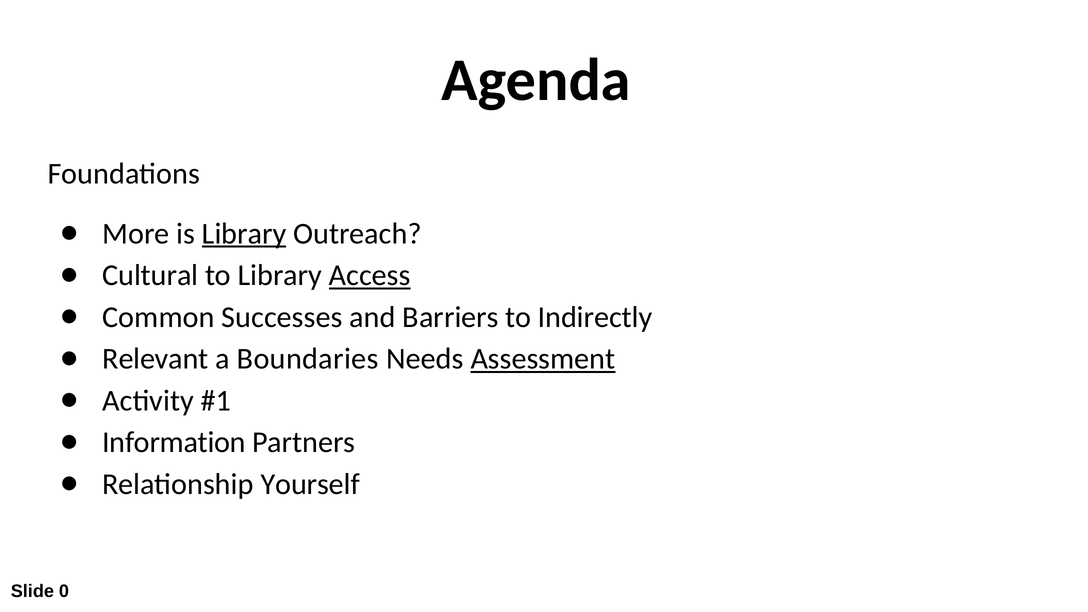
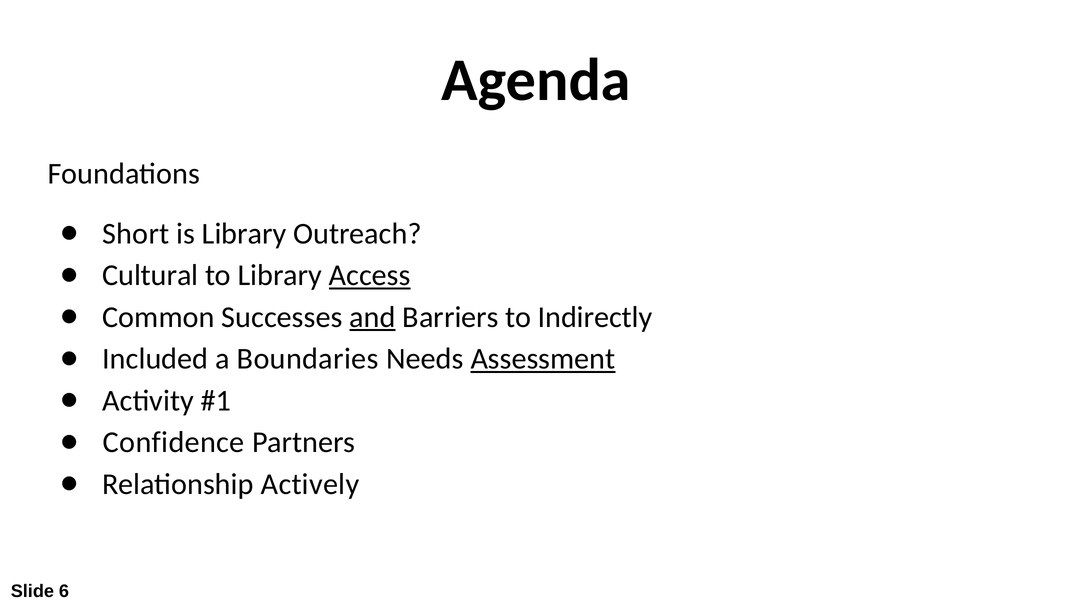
More: More -> Short
Library at (244, 234) underline: present -> none
and underline: none -> present
Relevant: Relevant -> Included
Information: Information -> Confidence
Yourself: Yourself -> Actively
0: 0 -> 6
